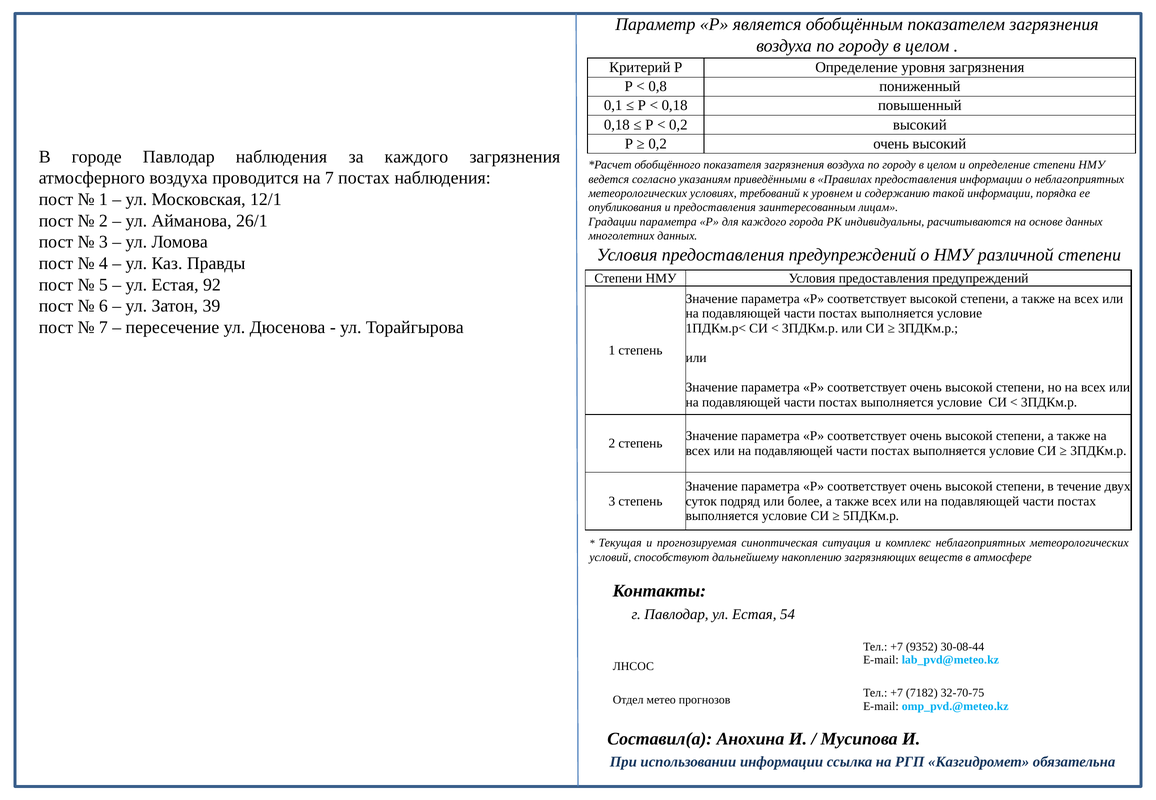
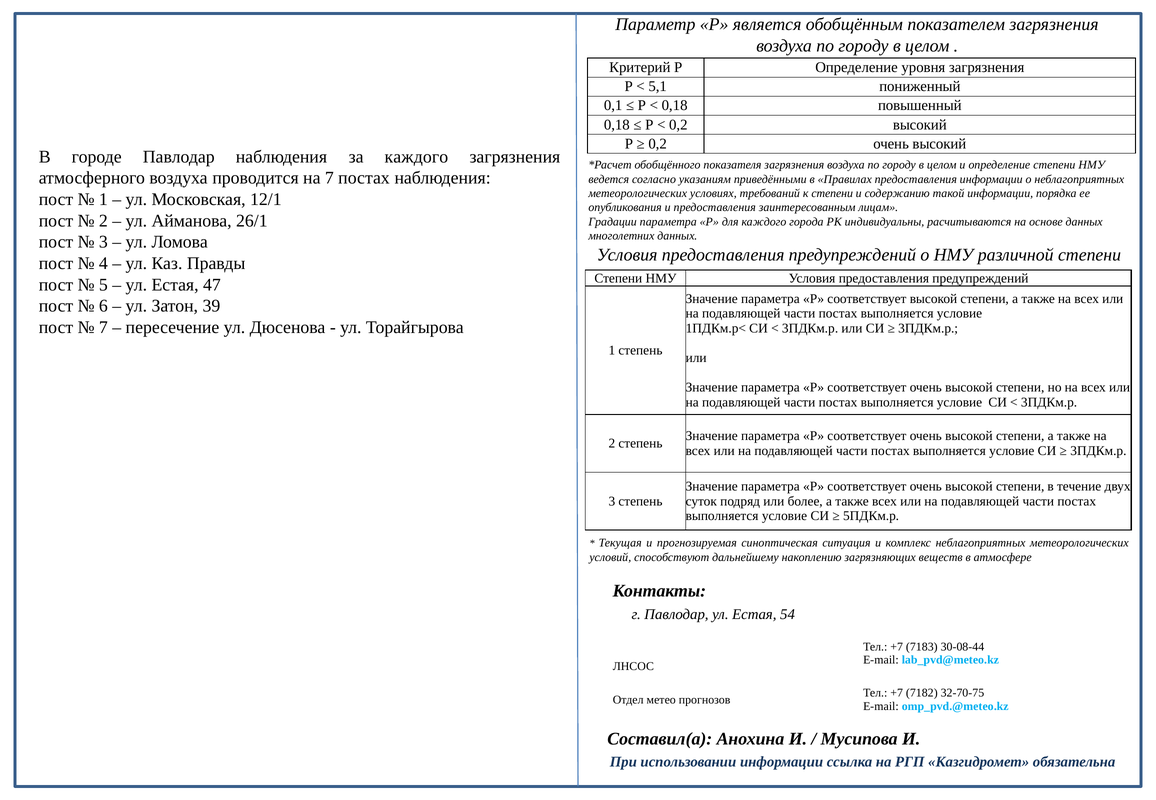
0,8: 0,8 -> 5,1
к уровнем: уровнем -> степени
92: 92 -> 47
9352: 9352 -> 7183
